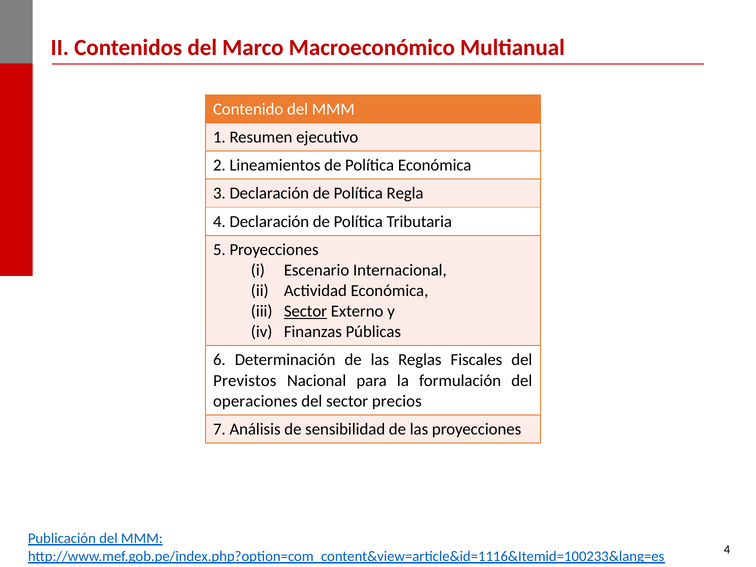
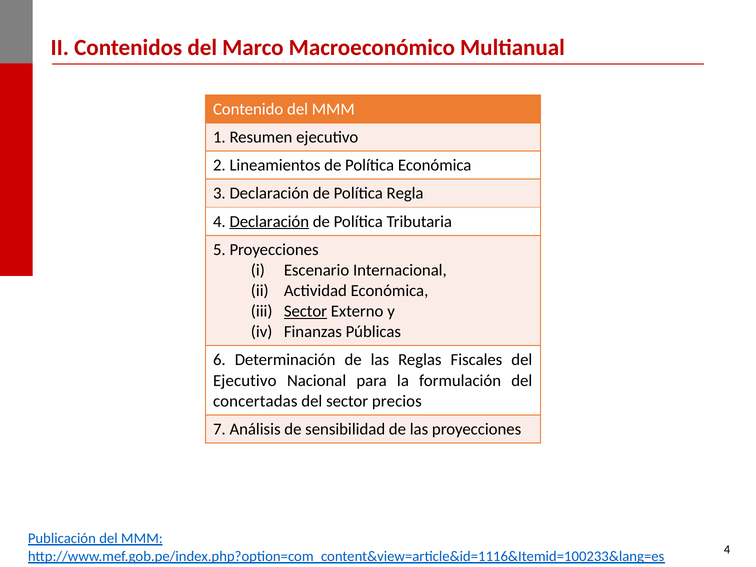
Declaración at (269, 222) underline: none -> present
Previstos at (245, 380): Previstos -> Ejecutivo
operaciones: operaciones -> concertadas
